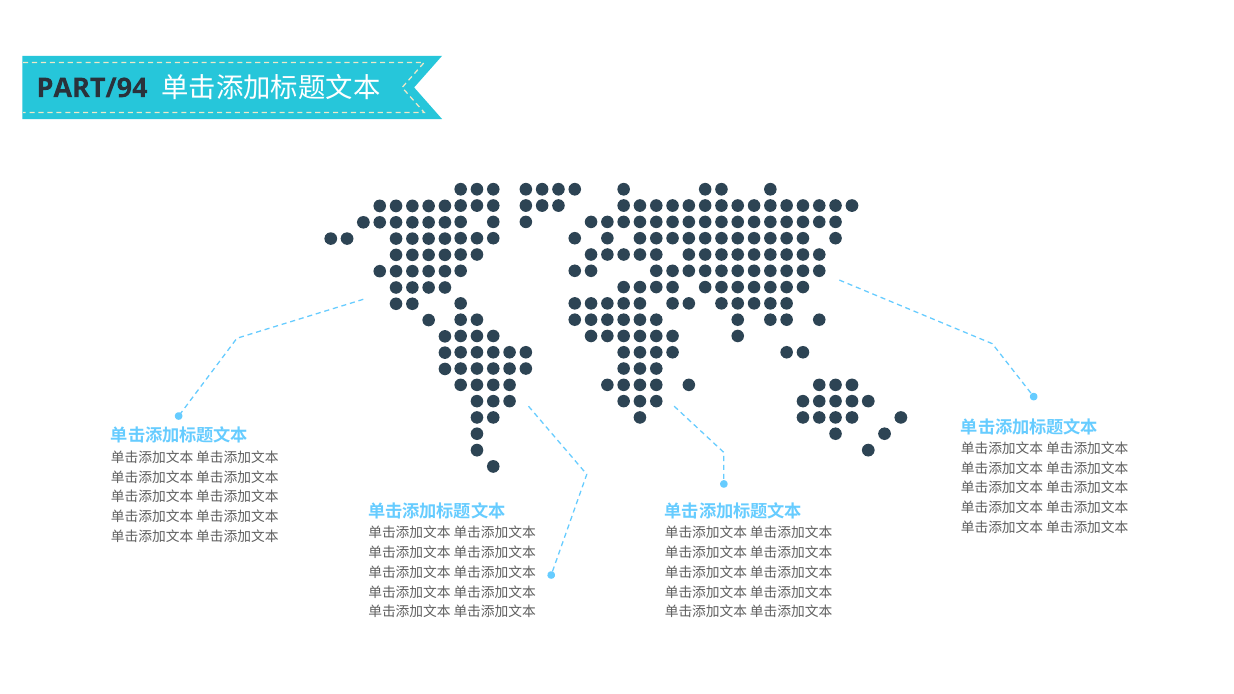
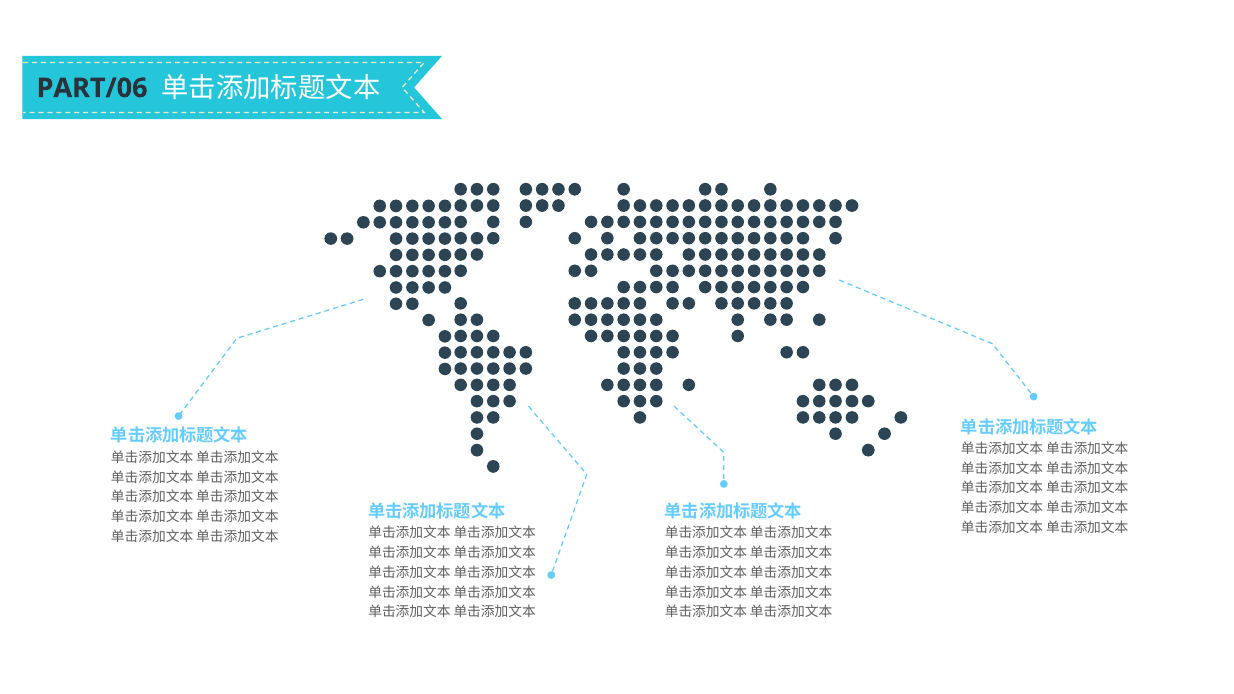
PART/94: PART/94 -> PART/06
